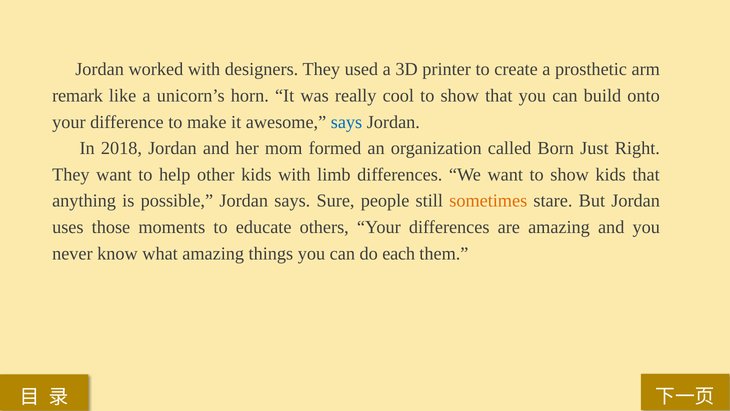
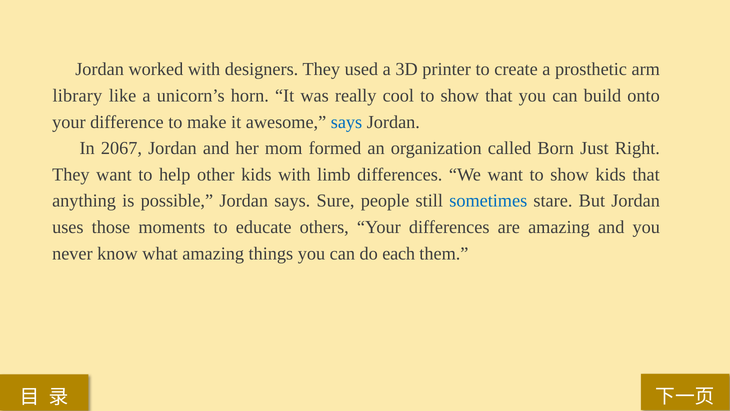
remark: remark -> library
2018: 2018 -> 2067
sometimes colour: orange -> blue
